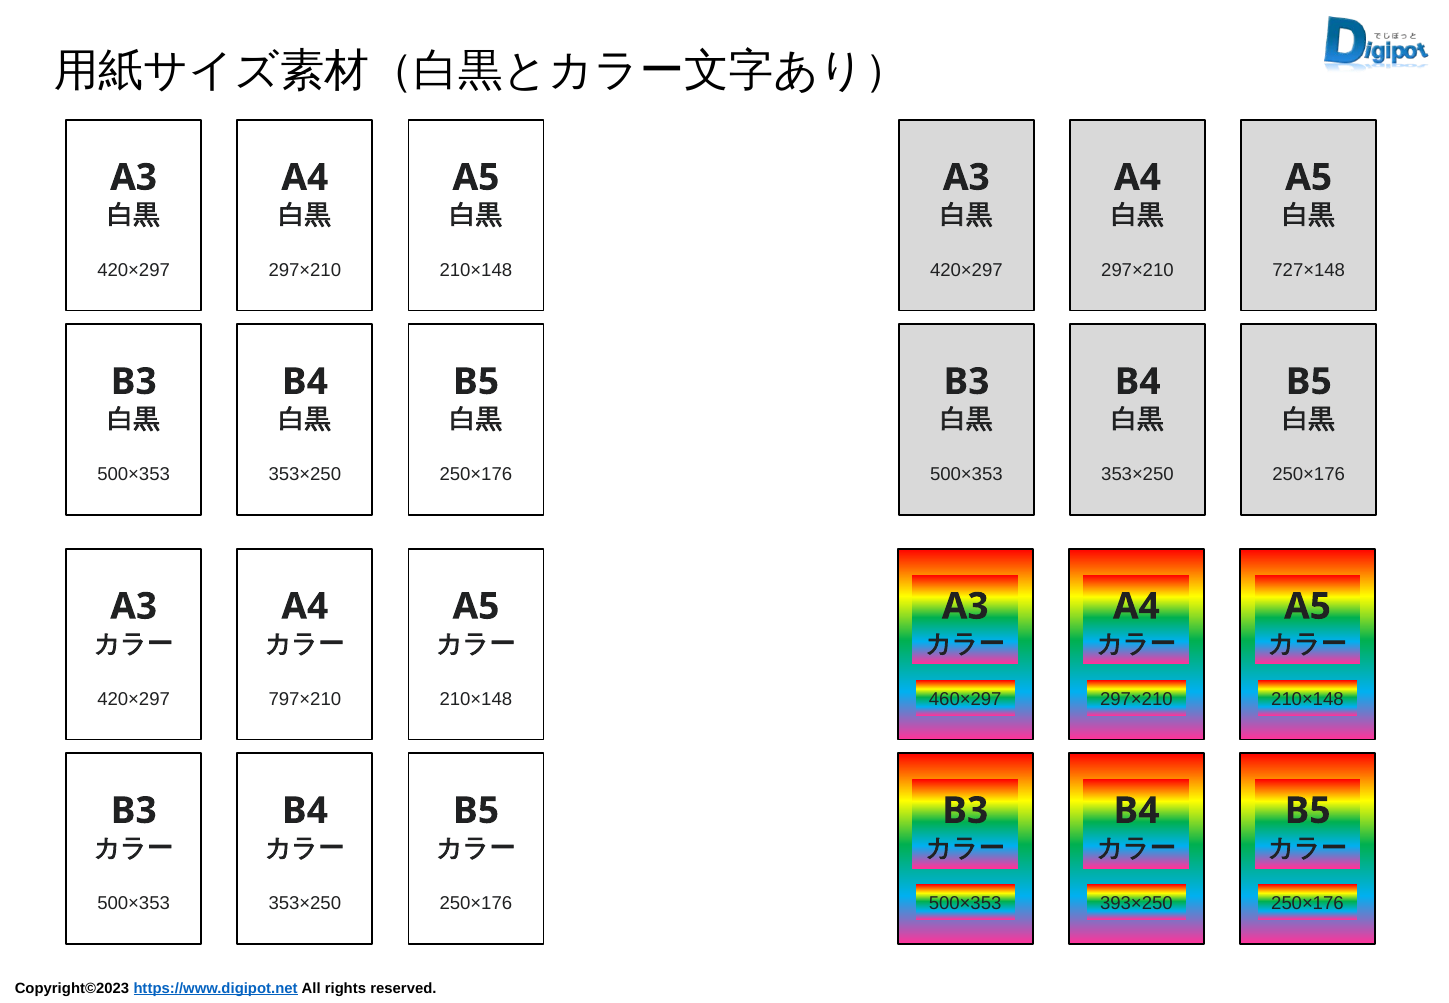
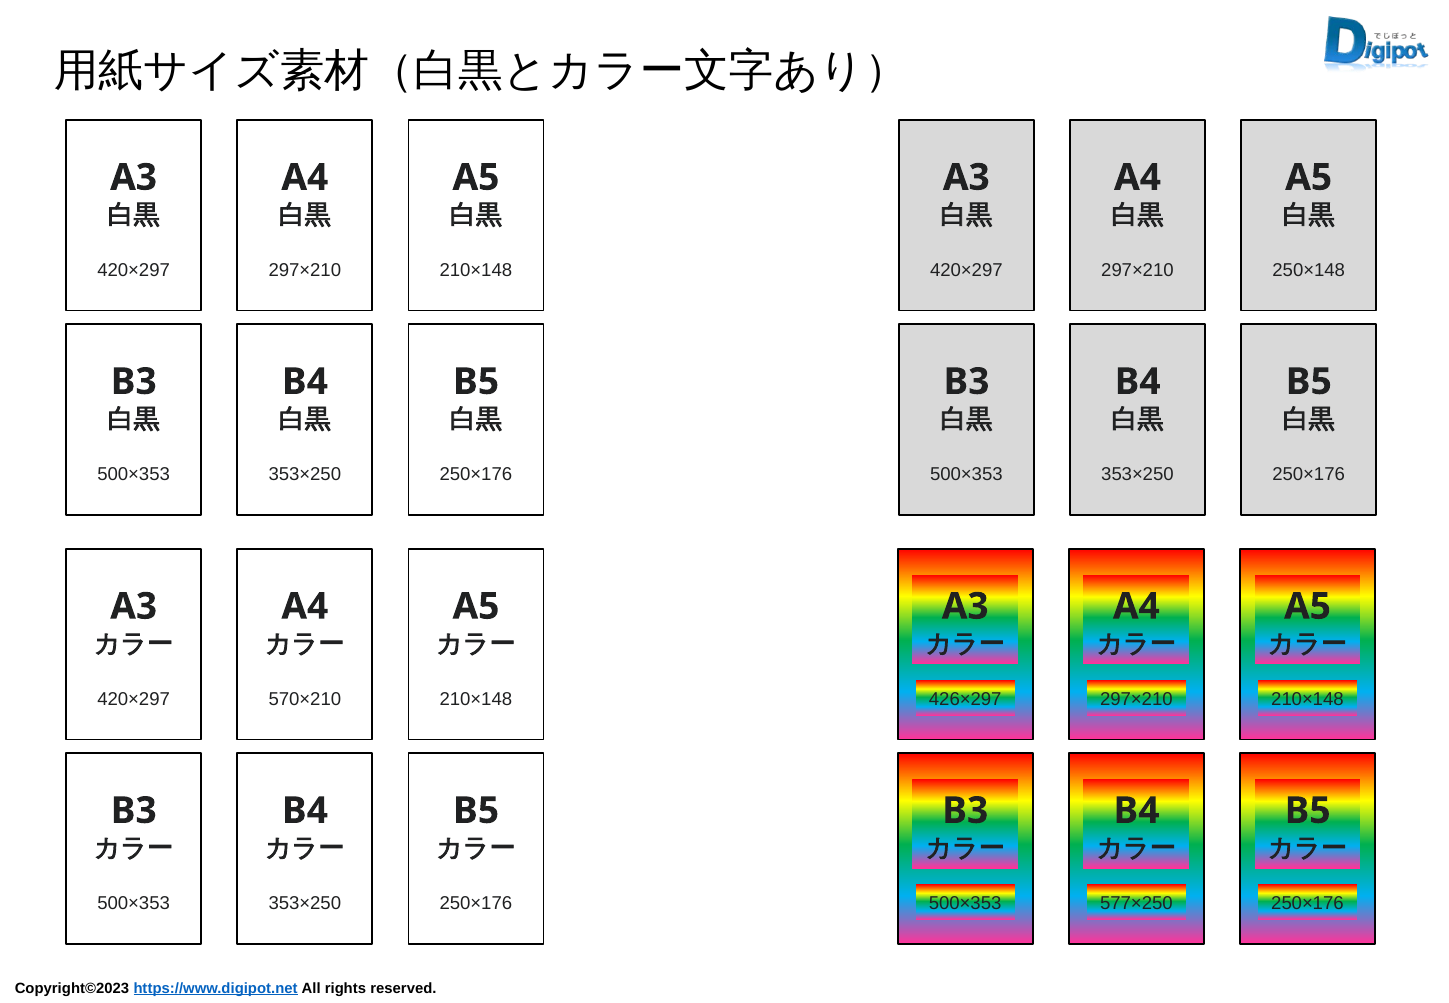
727×148: 727×148 -> 250×148
797×210: 797×210 -> 570×210
460×297: 460×297 -> 426×297
393×250: 393×250 -> 577×250
